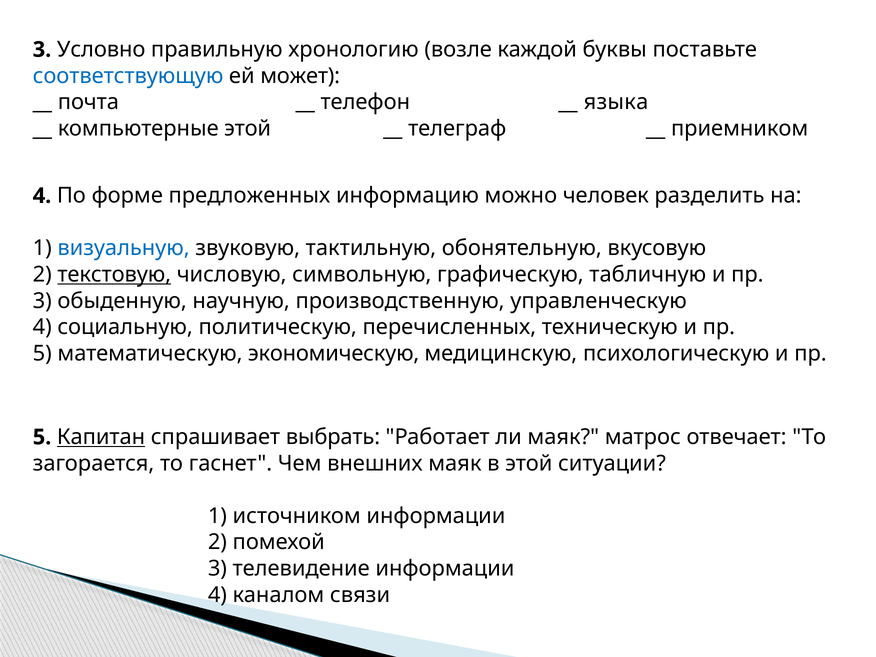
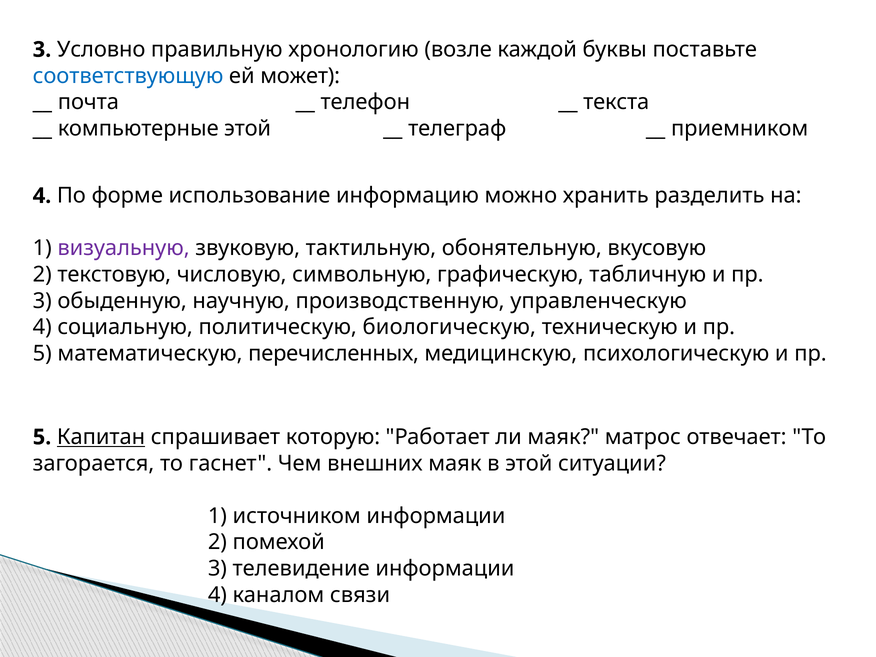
языка: языка -> текста
предложенных: предложенных -> использование
человек: человек -> хранить
визуальную colour: blue -> purple
текстовую underline: present -> none
перечисленных: перечисленных -> биологическую
экономическую: экономическую -> перечисленных
выбрать: выбрать -> которую
